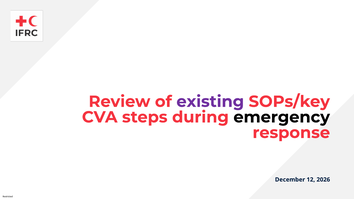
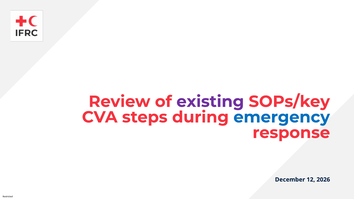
emergency colour: black -> blue
